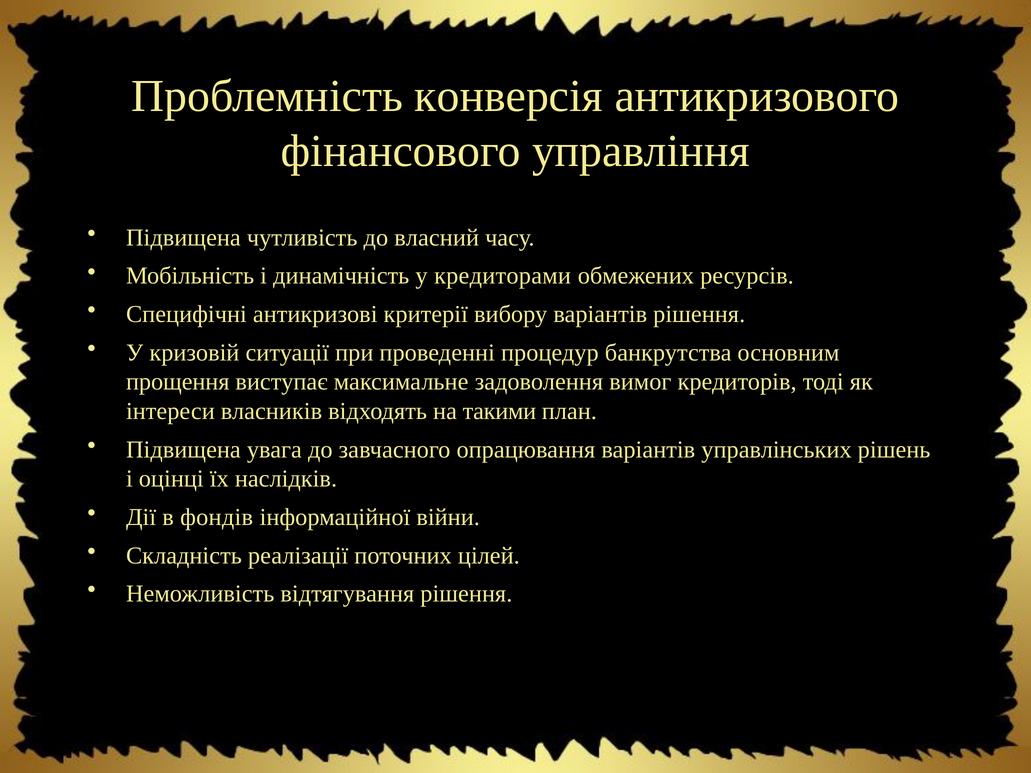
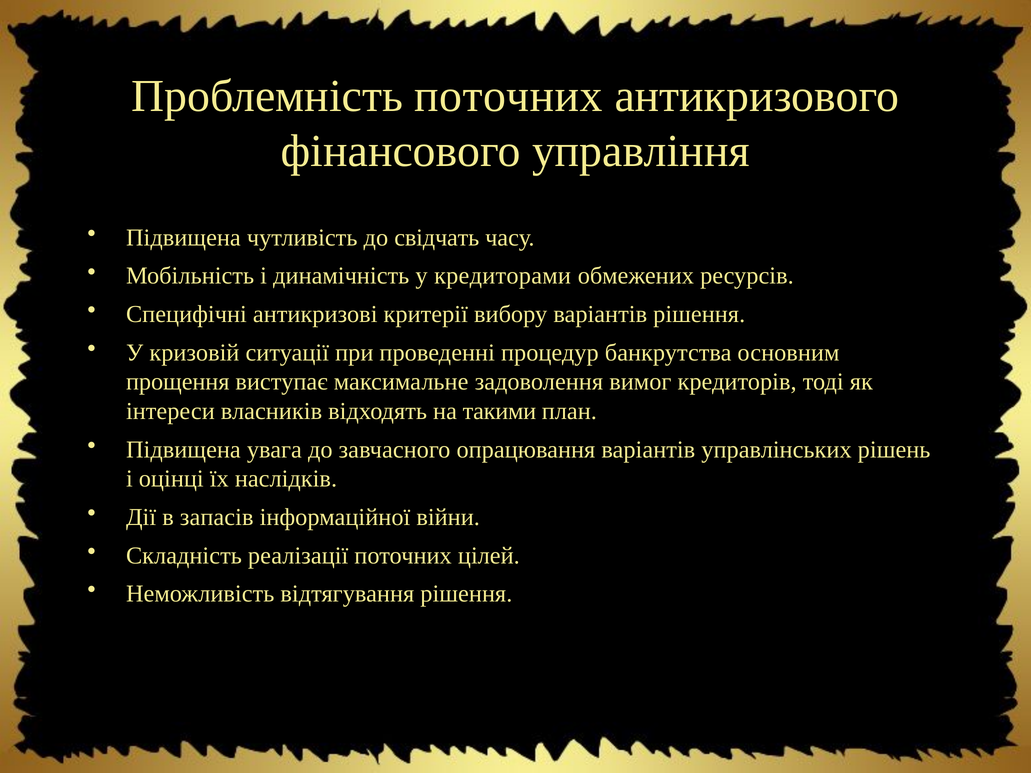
Проблемність конверсія: конверсія -> поточних
власний: власний -> свідчать
фондів: фондів -> запасів
